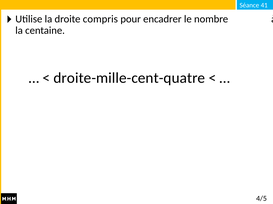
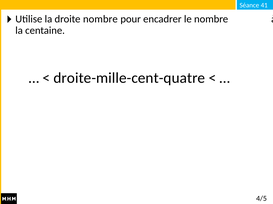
droite compris: compris -> nombre
